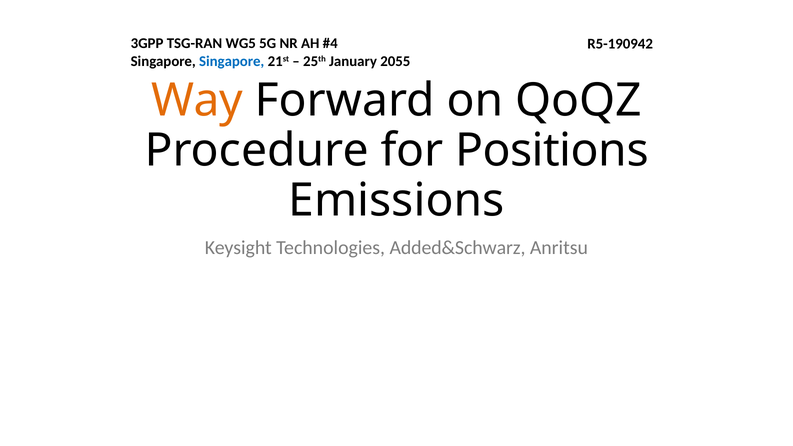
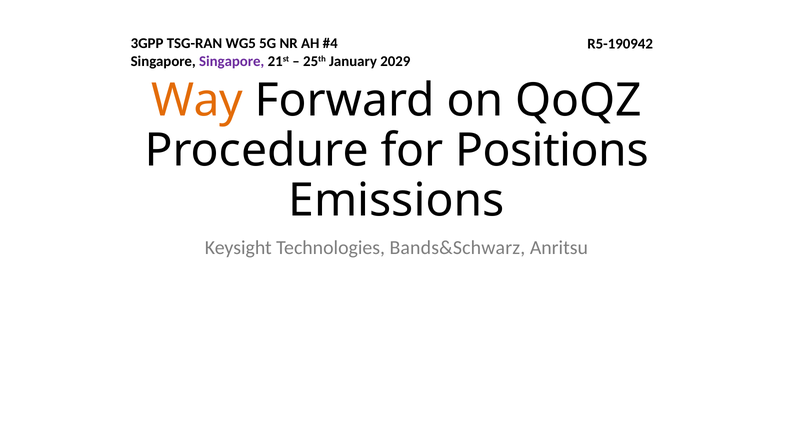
Singapore at (232, 61) colour: blue -> purple
2055: 2055 -> 2029
Added&Schwarz: Added&Schwarz -> Bands&Schwarz
